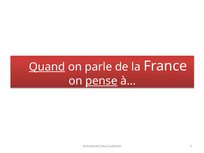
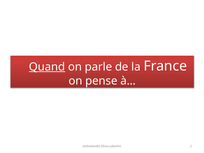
pense underline: present -> none
